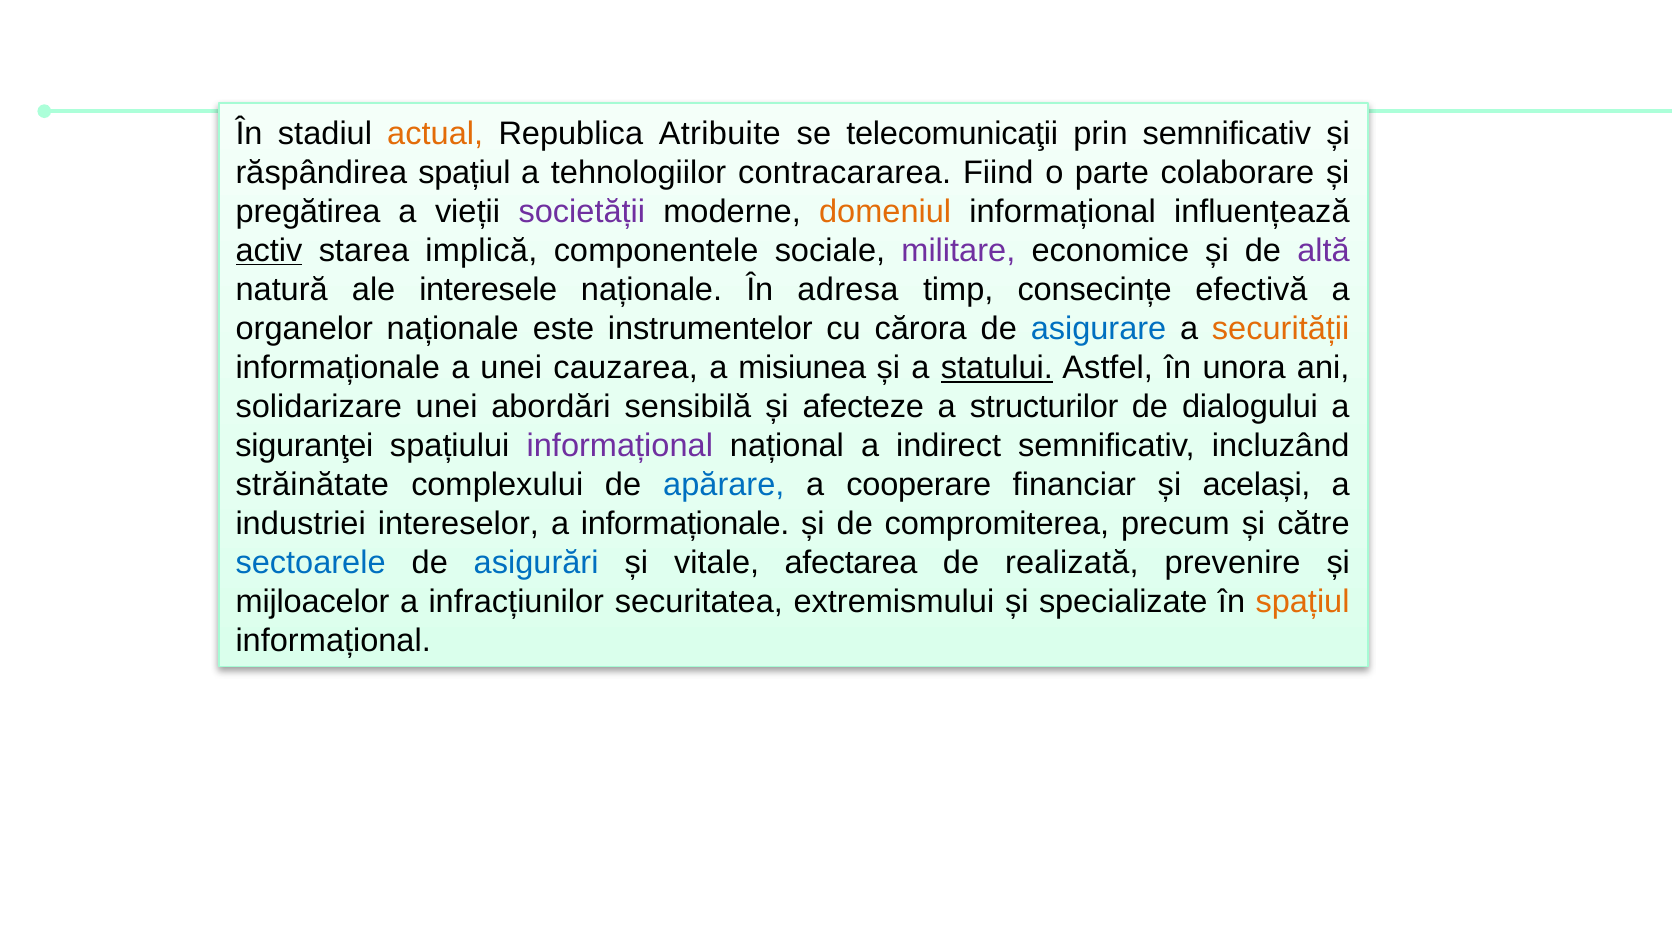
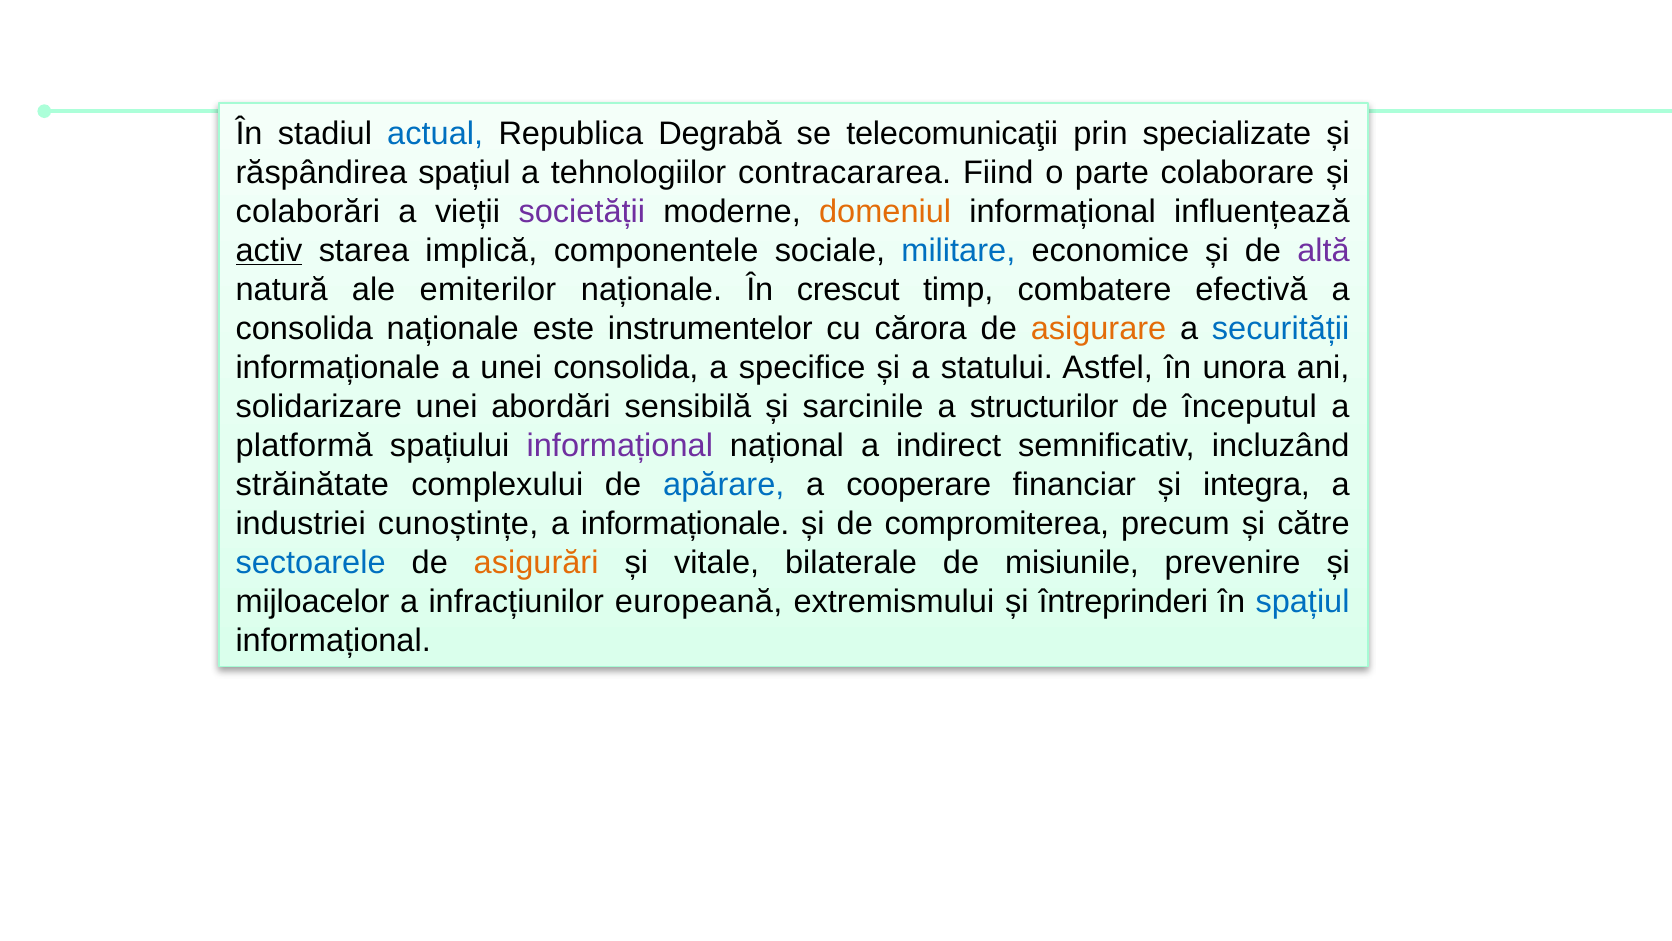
actual colour: orange -> blue
Atribuite: Atribuite -> Degrabă
prin semnificativ: semnificativ -> specializate
pregătirea: pregătirea -> colaborări
militare colour: purple -> blue
interesele: interesele -> emiterilor
adresa: adresa -> crescut
consecințe: consecințe -> combatere
organelor at (304, 328): organelor -> consolida
asigurare colour: blue -> orange
securității colour: orange -> blue
unei cauzarea: cauzarea -> consolida
misiunea: misiunea -> specifice
statului underline: present -> none
afecteze: afecteze -> sarcinile
dialogului: dialogului -> începutul
siguranţei: siguranţei -> platformă
același: același -> integra
intereselor: intereselor -> cunoștințe
asigurări colour: blue -> orange
afectarea: afectarea -> bilaterale
realizată: realizată -> misiunile
securitatea: securitatea -> europeană
specializate: specializate -> întreprinderi
spațiul at (1303, 602) colour: orange -> blue
